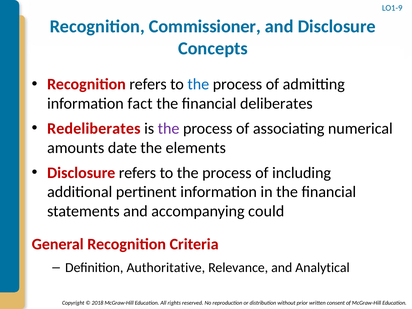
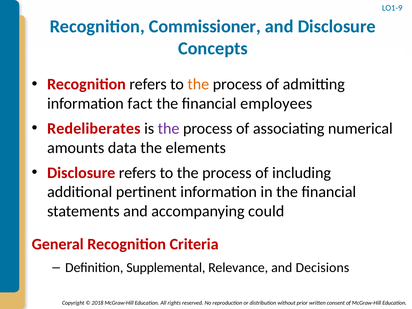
the at (198, 84) colour: blue -> orange
deliberates: deliberates -> employees
date: date -> data
Authoritative: Authoritative -> Supplemental
Analytical: Analytical -> Decisions
